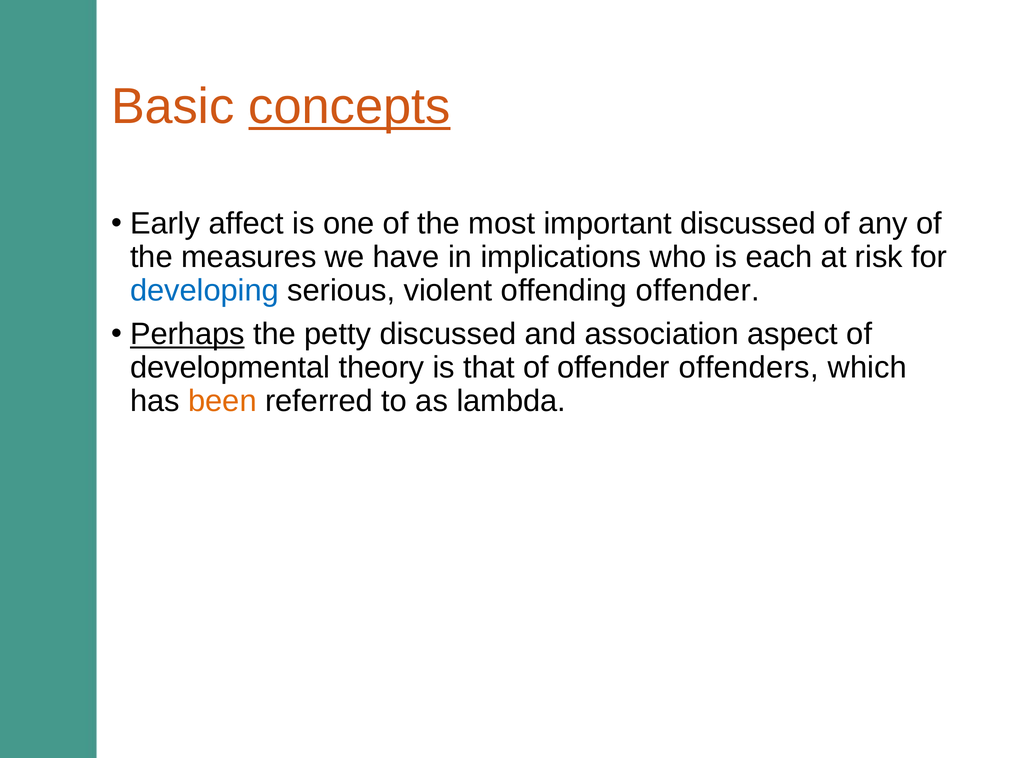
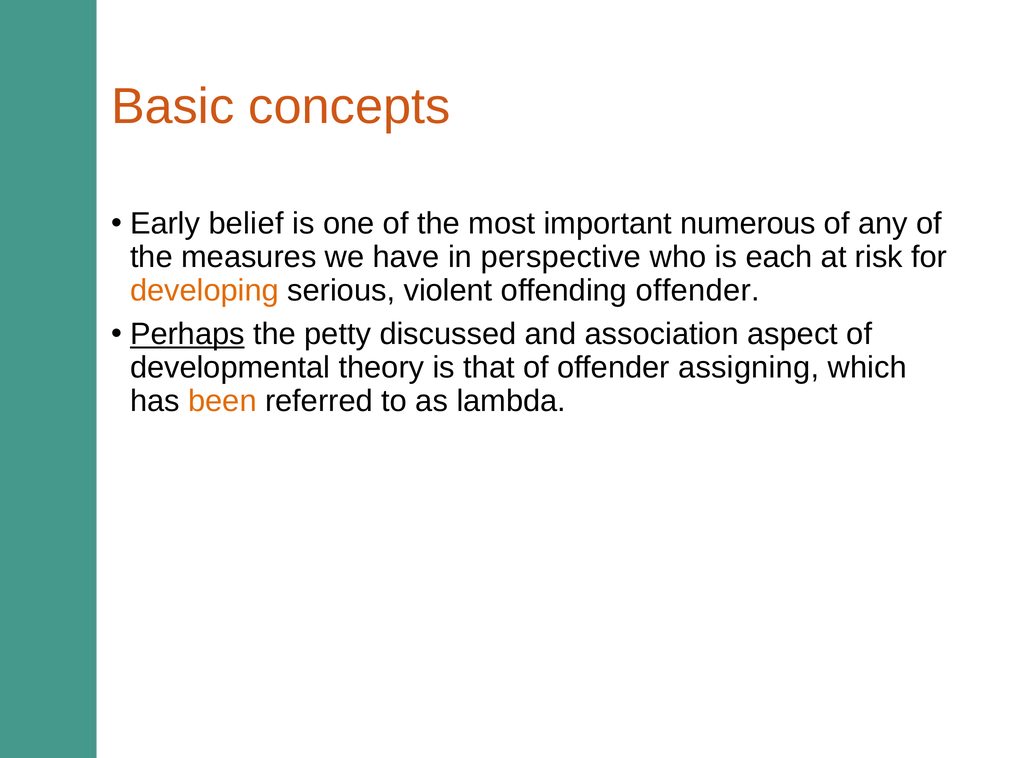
concepts underline: present -> none
affect: affect -> belief
important discussed: discussed -> numerous
implications: implications -> perspective
developing colour: blue -> orange
offenders: offenders -> assigning
